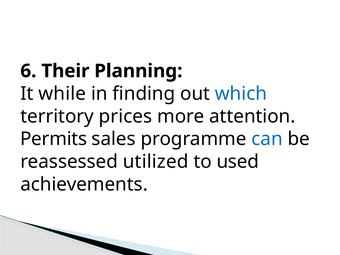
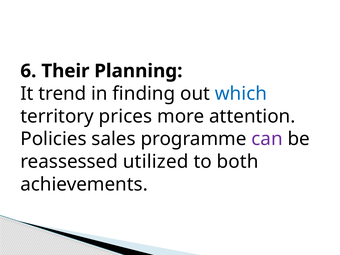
while: while -> trend
Permits: Permits -> Policies
can colour: blue -> purple
used: used -> both
